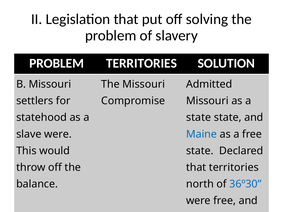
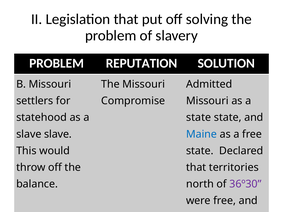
PROBLEM TERRITORIES: TERRITORIES -> REPUTATION
slave were: were -> slave
36º30 colour: blue -> purple
